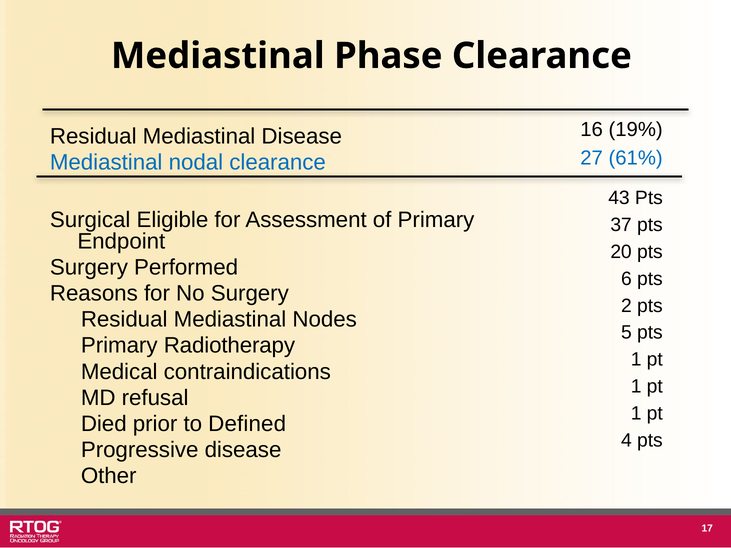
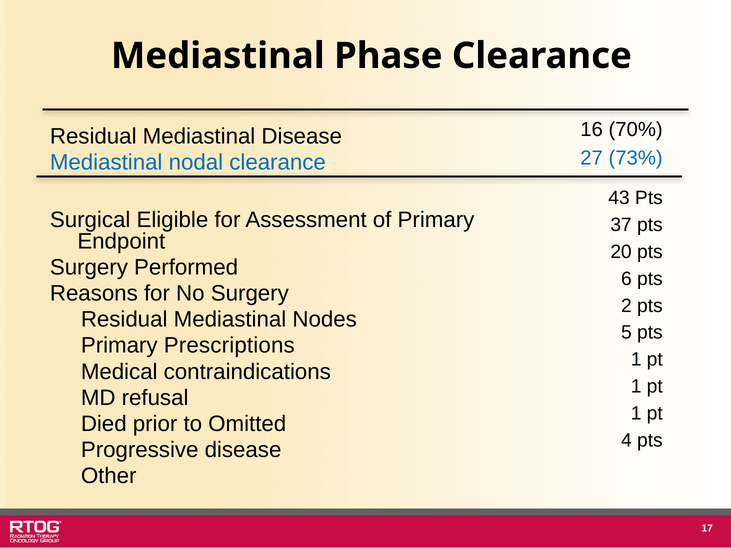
19%: 19% -> 70%
61%: 61% -> 73%
Radiotherapy: Radiotherapy -> Prescriptions
Defined: Defined -> Omitted
